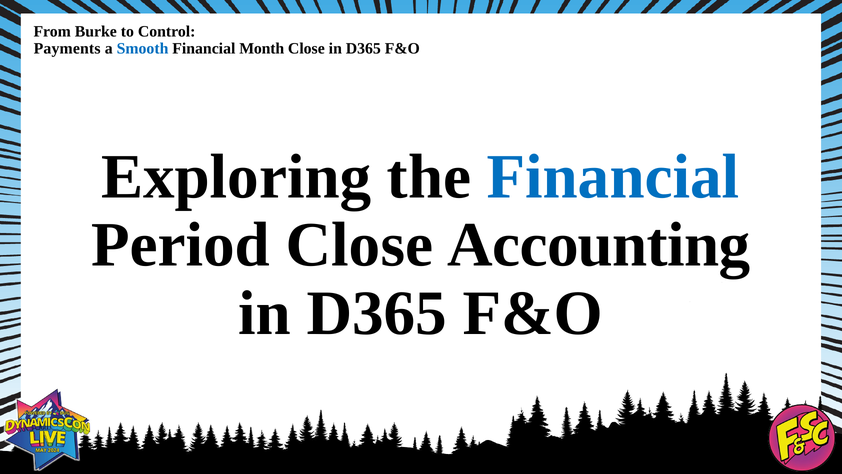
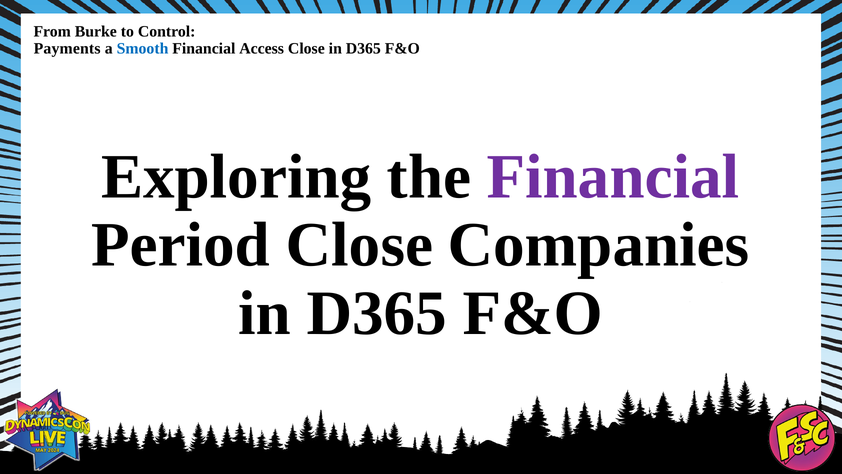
Month: Month -> Access
Financial at (613, 177) colour: blue -> purple
Accounting: Accounting -> Companies
